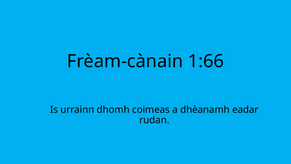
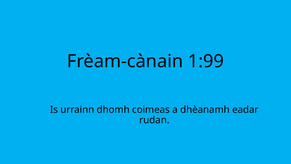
1:66: 1:66 -> 1:99
